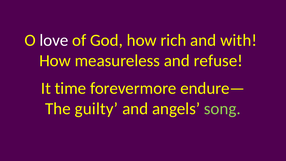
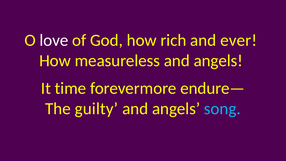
with: with -> ever
measureless and refuse: refuse -> angels
song colour: light green -> light blue
